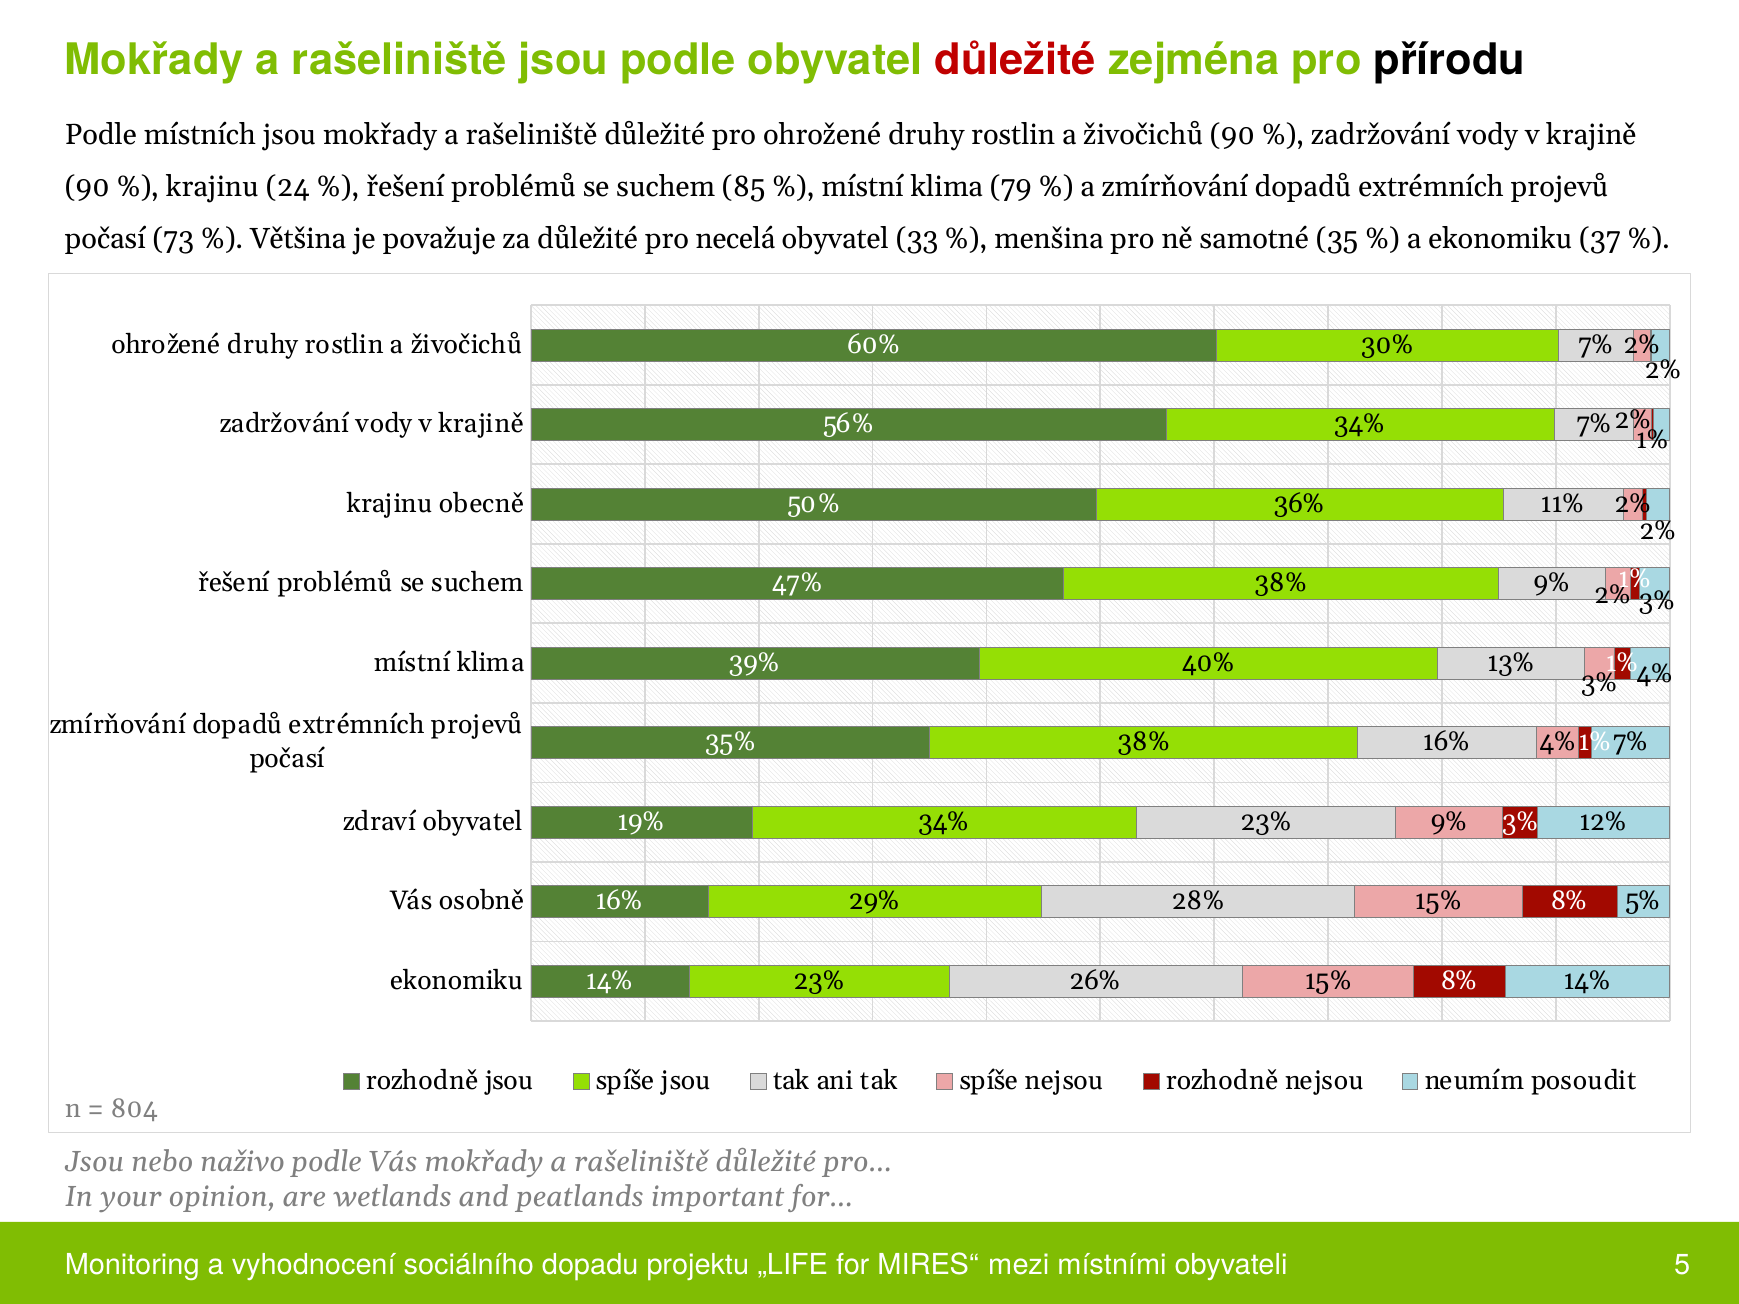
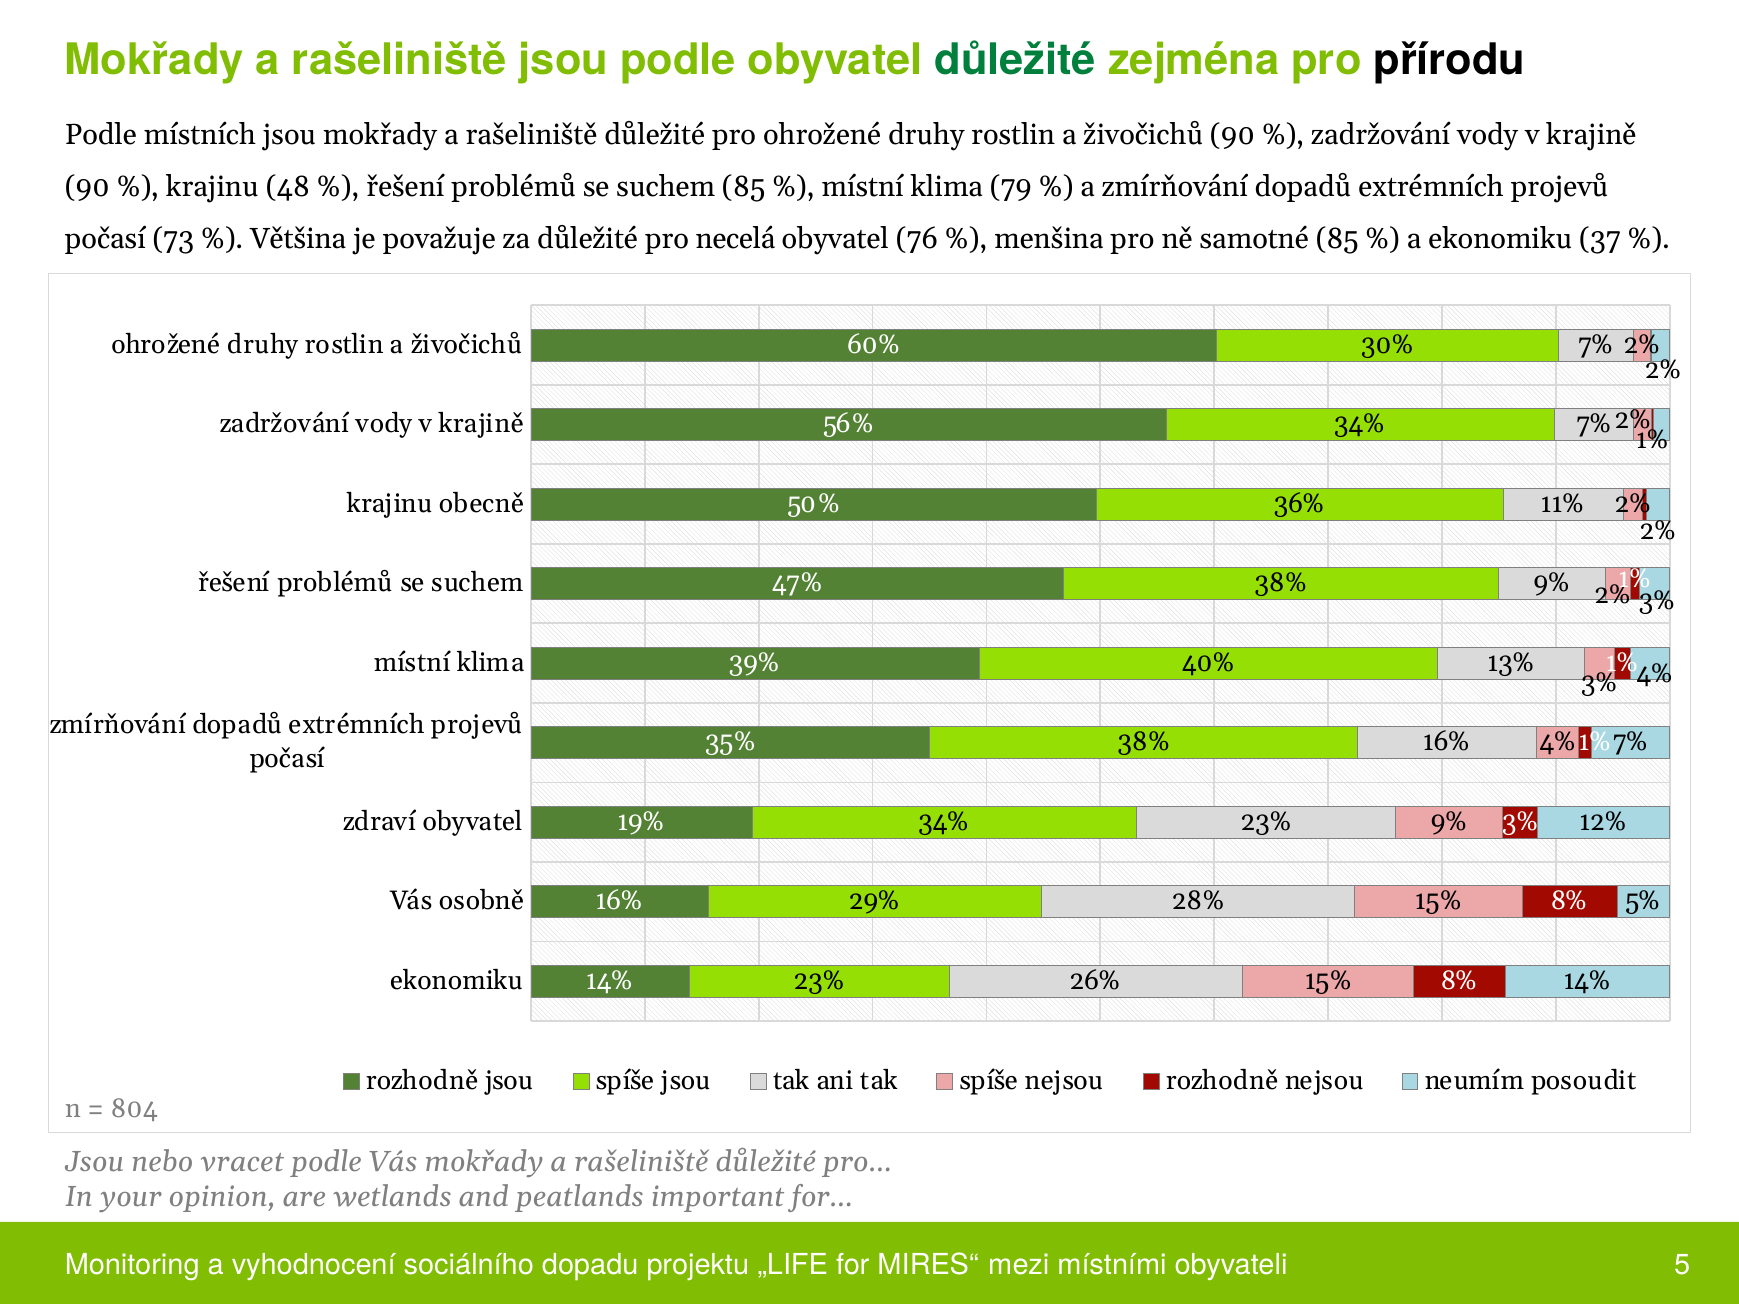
důležité at (1015, 60) colour: red -> green
24: 24 -> 48
33: 33 -> 76
samotné 35: 35 -> 85
naživo: naživo -> vracet
